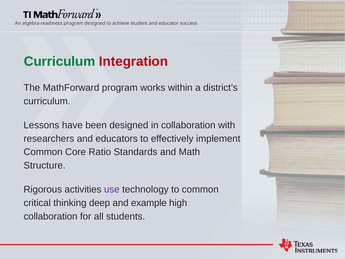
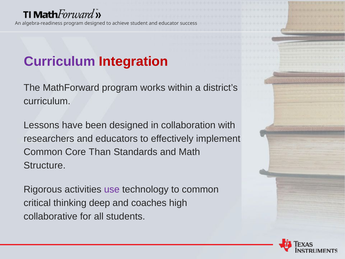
Curriculum at (60, 61) colour: green -> purple
Ratio: Ratio -> Than
example: example -> coaches
collaboration at (51, 216): collaboration -> collaborative
